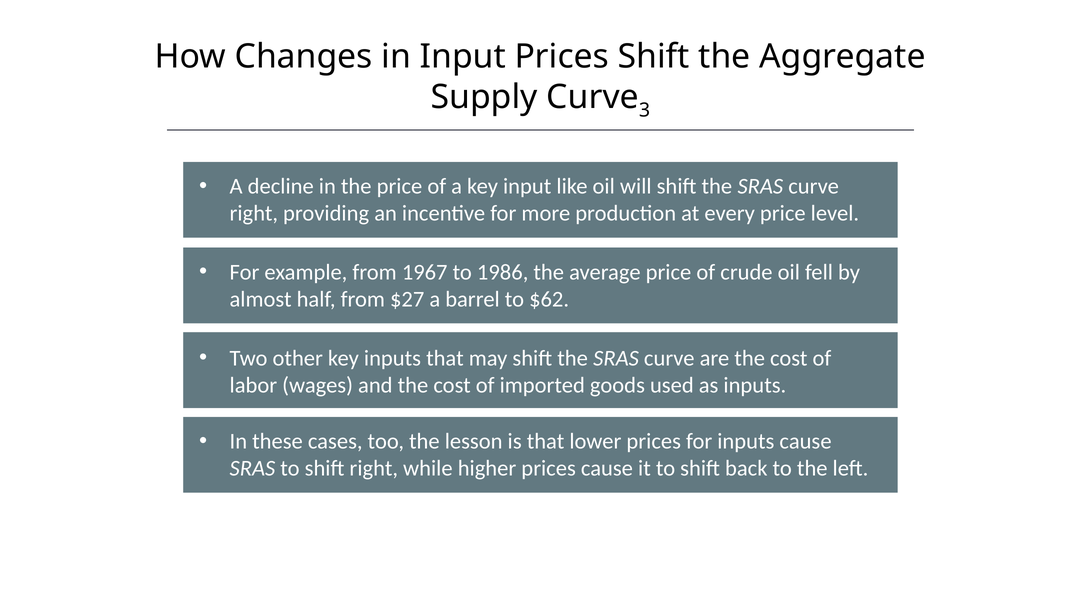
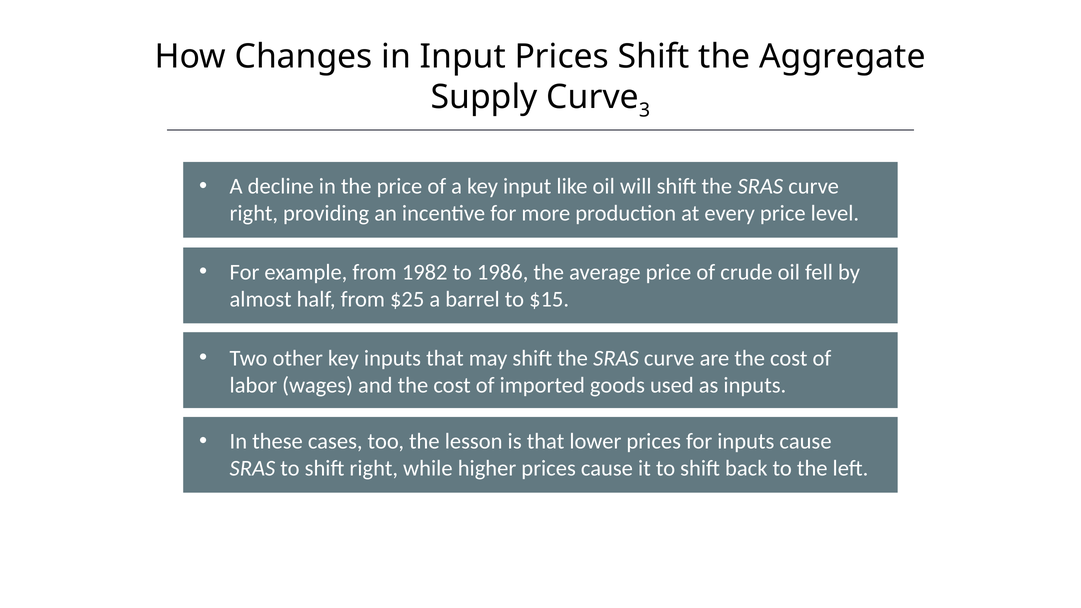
1967: 1967 -> 1982
$27: $27 -> $25
$62: $62 -> $15
